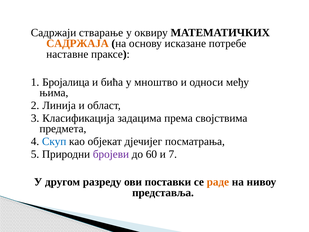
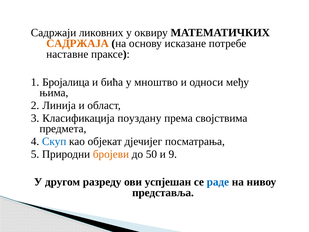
стварање: стварање -> ликовних
задацима: задацима -> поуздану
бројеви colour: purple -> orange
60: 60 -> 50
7: 7 -> 9
поставки: поставки -> успјешан
раде colour: orange -> blue
